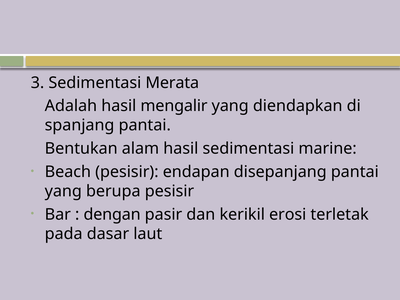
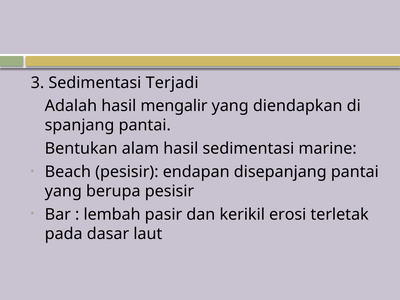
Merata: Merata -> Terjadi
dengan: dengan -> lembah
